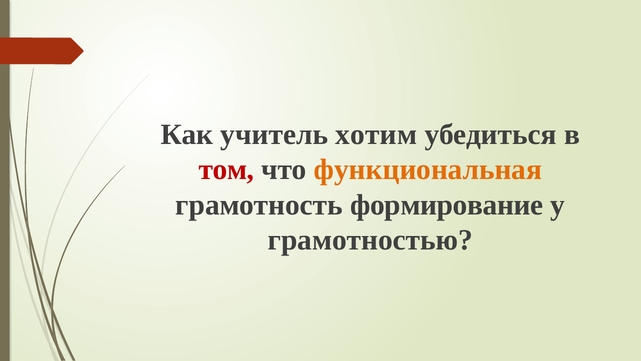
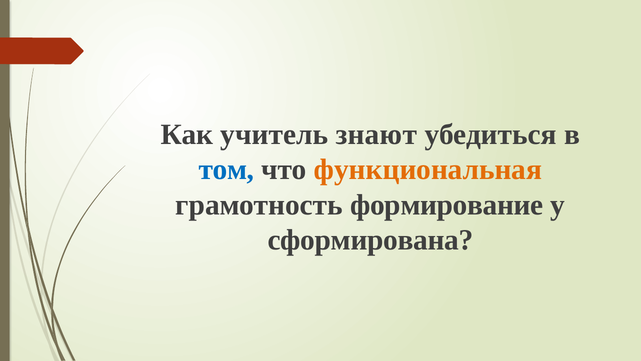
хотим: хотим -> знают
том colour: red -> blue
грамотностью: грамотностью -> сформирована
